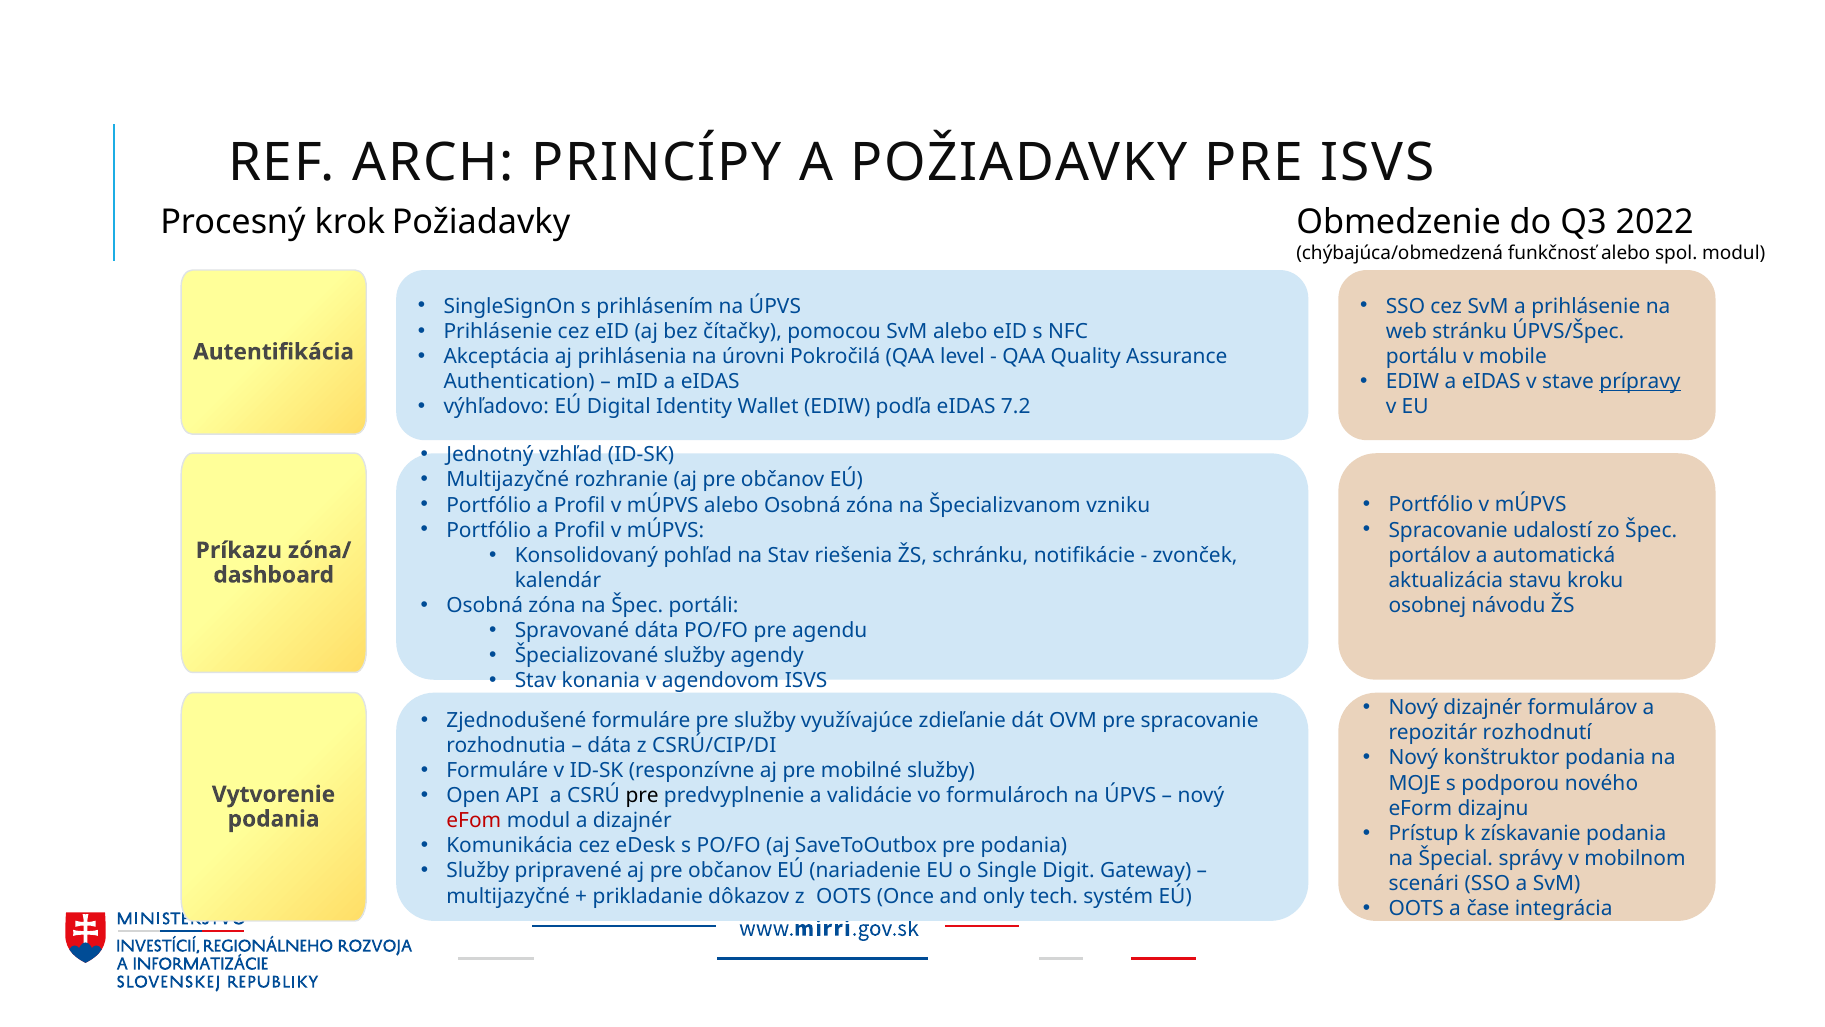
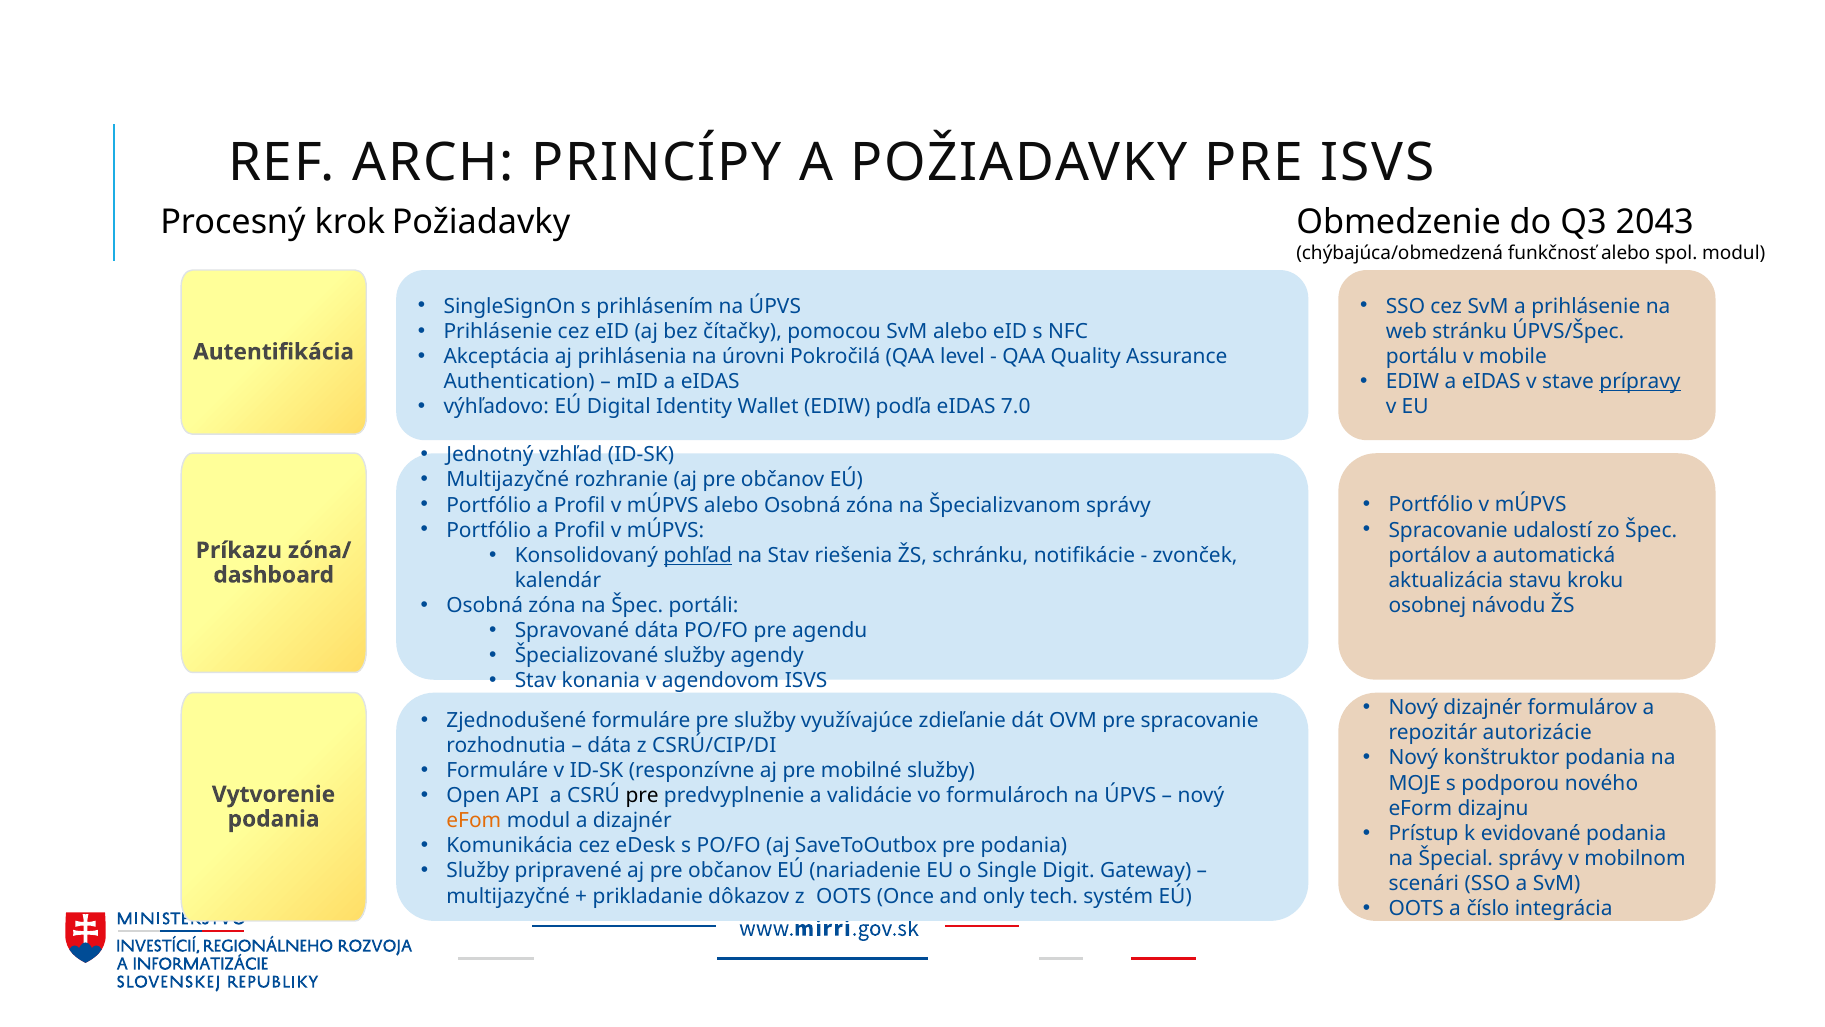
2022: 2022 -> 2043
7.2: 7.2 -> 7.0
Špecializvanom vzniku: vzniku -> správy
pohľad underline: none -> present
rozhodnutí: rozhodnutí -> autorizácie
eFom colour: red -> orange
získavanie: získavanie -> evidované
čase: čase -> číslo
